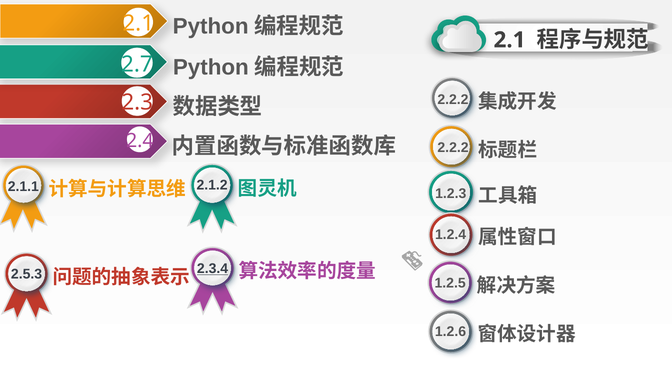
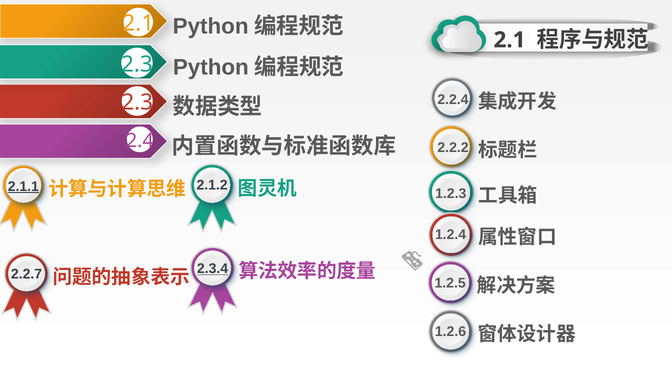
2.7 at (137, 64): 2.7 -> 2.3
2.2.2 at (453, 100): 2.2.2 -> 2.2.4
2.1.1 underline: none -> present
2.5.3: 2.5.3 -> 2.2.7
